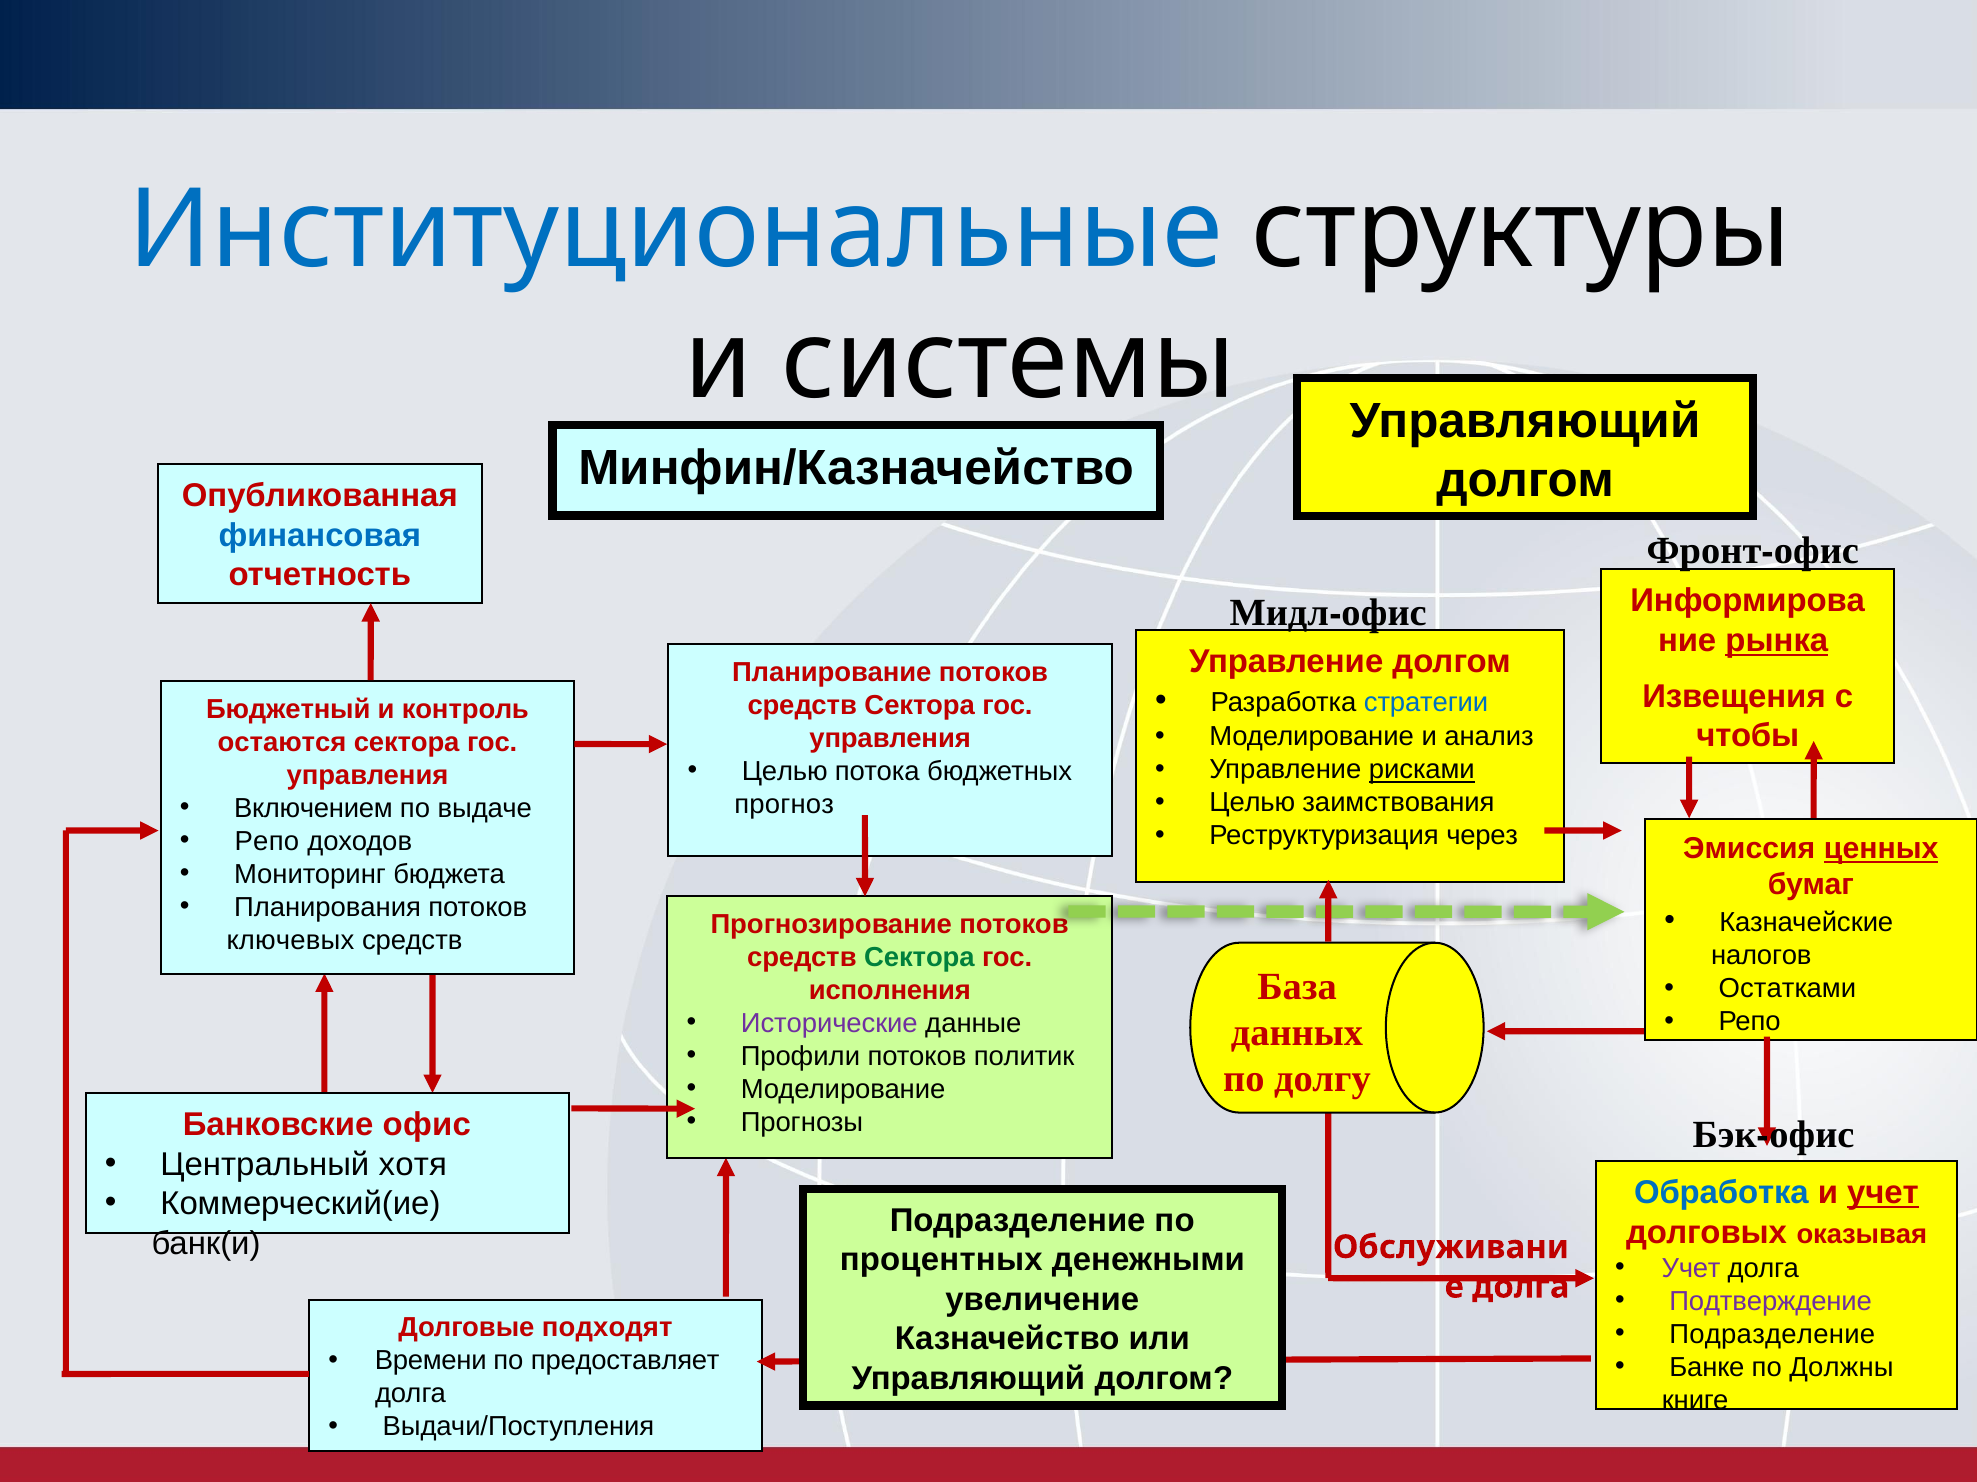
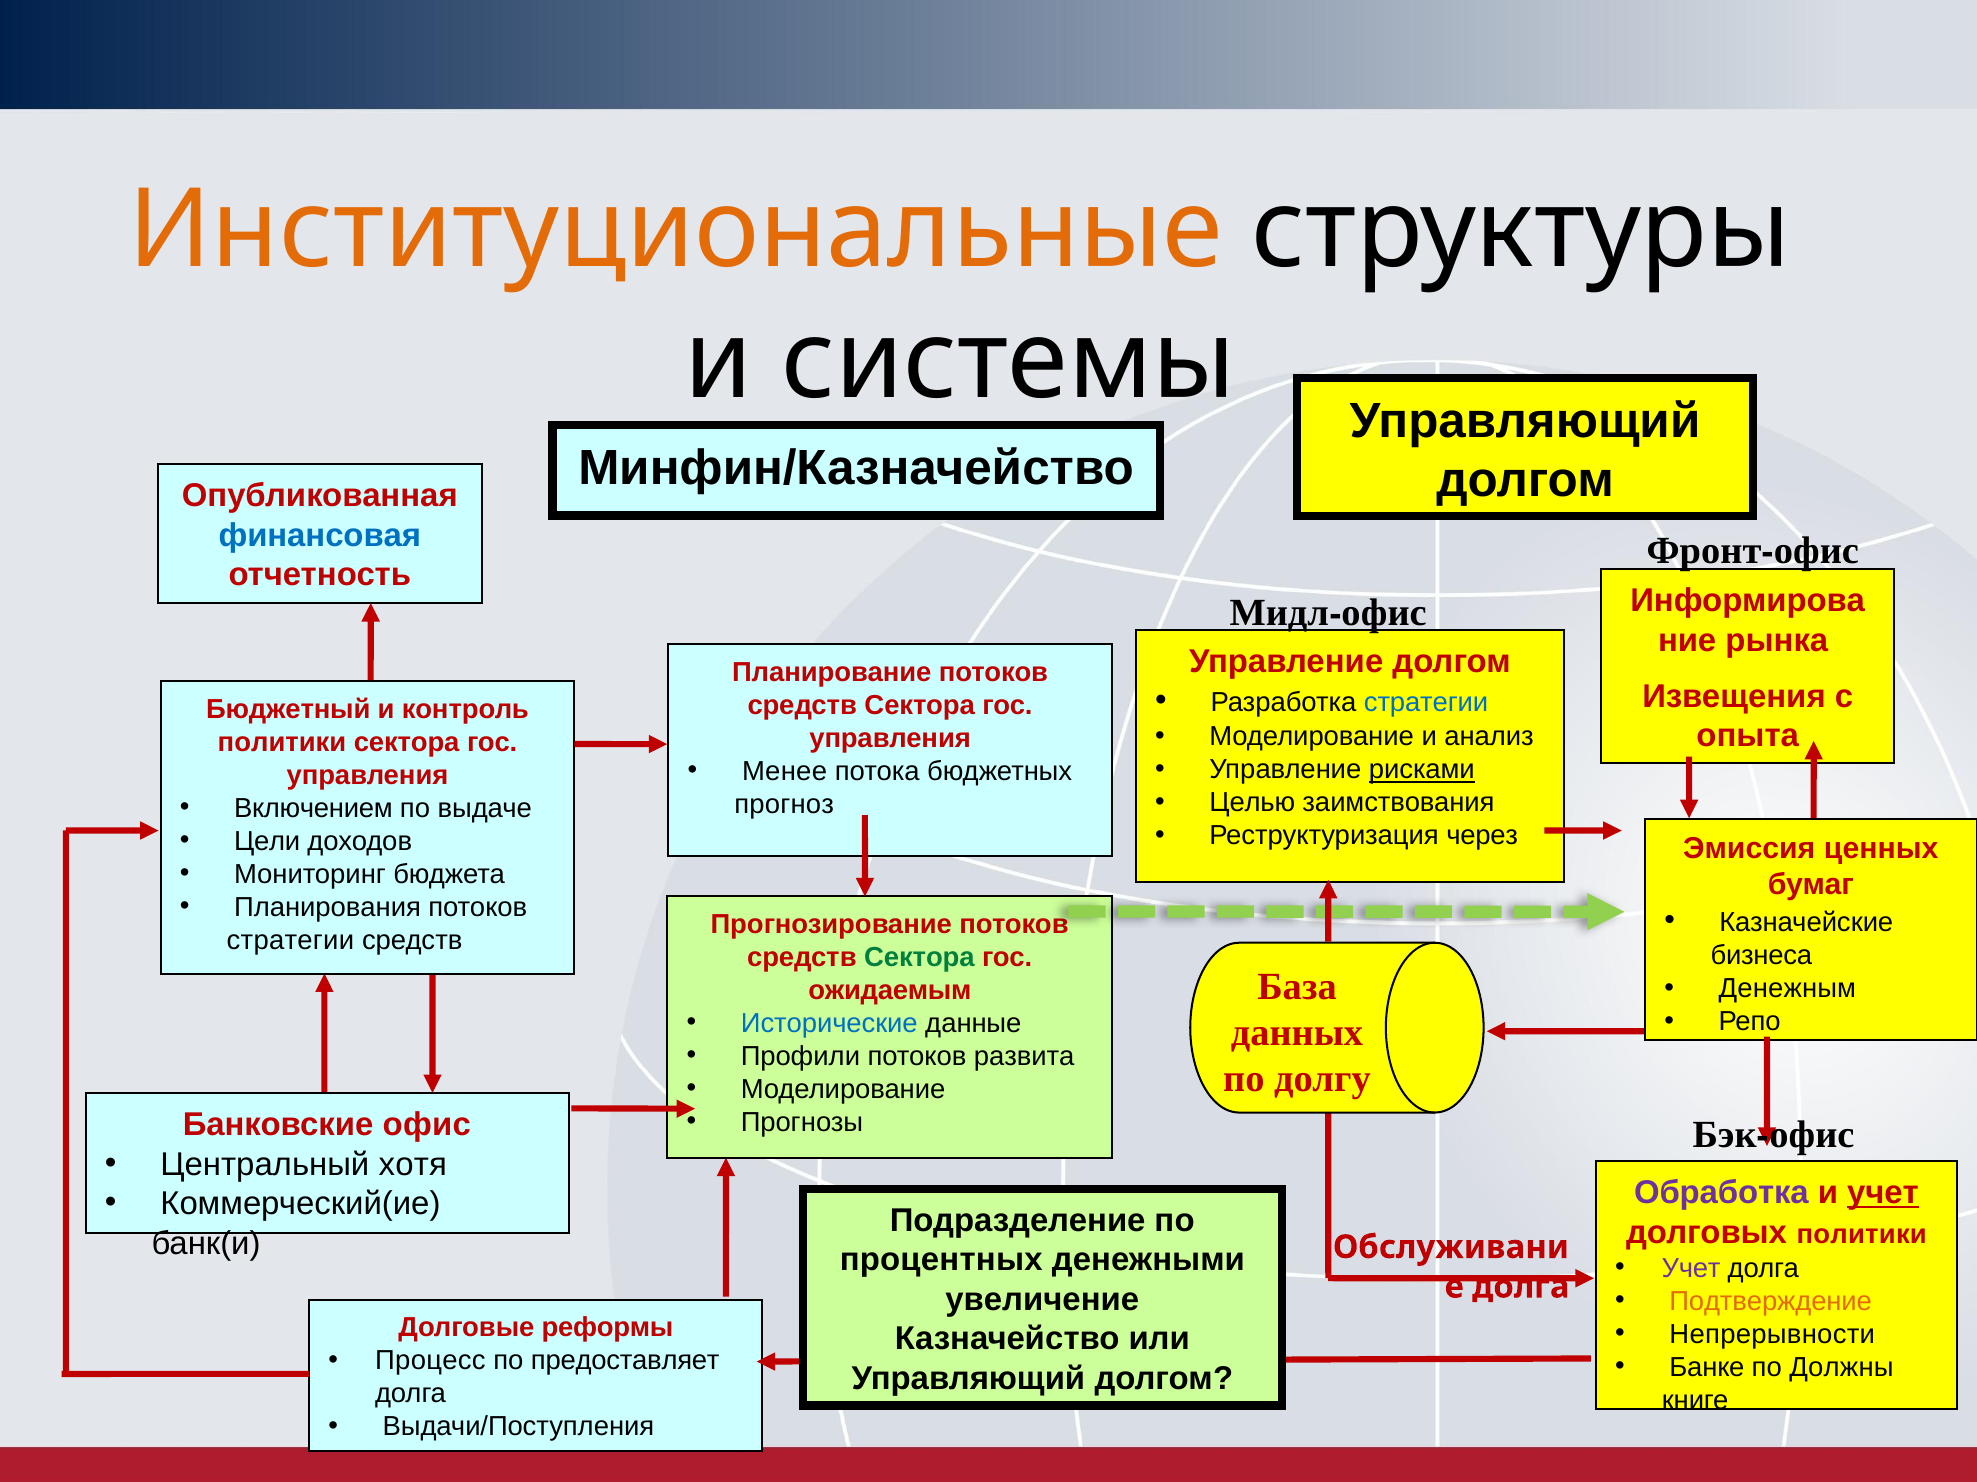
Институциональные colour: blue -> orange
рынка underline: present -> none
чтобы: чтобы -> опыта
остаются at (282, 743): остаются -> политики
Целью at (785, 771): Целью -> Менее
ценных underline: present -> none
Репо at (267, 842): Репо -> Цели
ключевых at (290, 941): ключевых -> стратегии
налогов: налогов -> бизнеса
Остатками: Остатками -> Денежным
исполнения: исполнения -> ожидаемым
Исторические colour: purple -> blue
политик: политик -> развита
Обработка colour: blue -> purple
долговых оказывая: оказывая -> политики
Подтверждение colour: purple -> orange
подходят: подходят -> реформы
Подразделение at (1772, 1335): Подразделение -> Непрерывности
Времени: Времени -> Процесс
